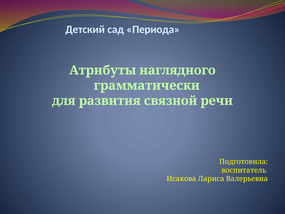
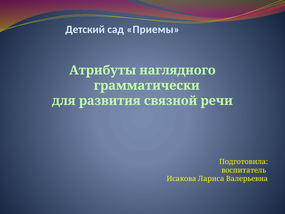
Периода: Периода -> Приемы
